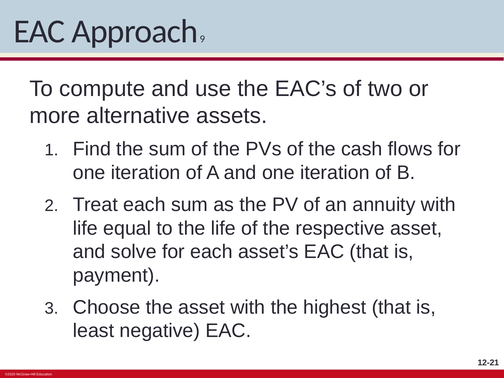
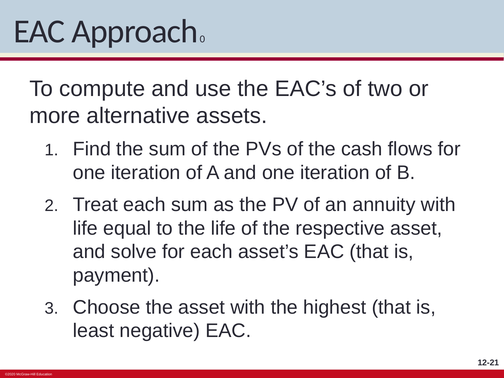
9: 9 -> 0
